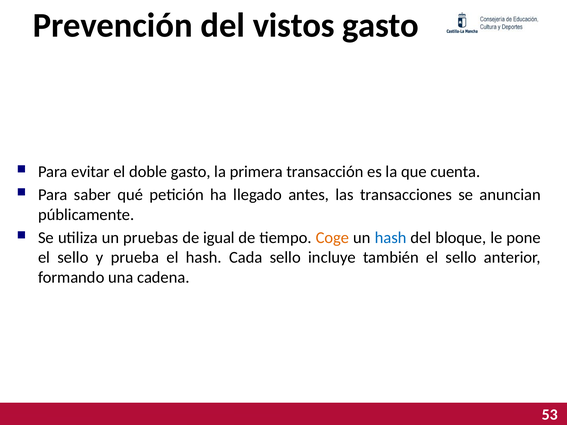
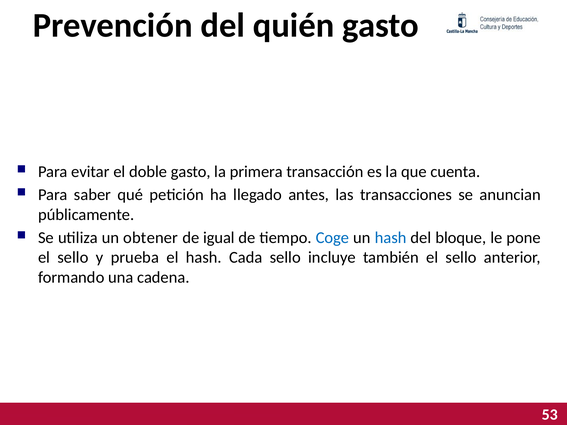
vistos: vistos -> quién
pruebas: pruebas -> obtener
Coge colour: orange -> blue
